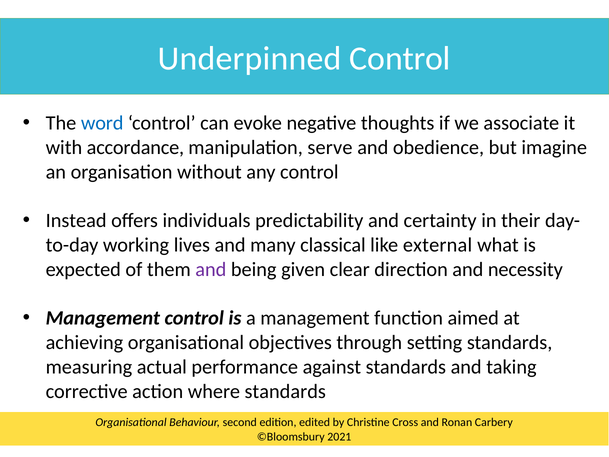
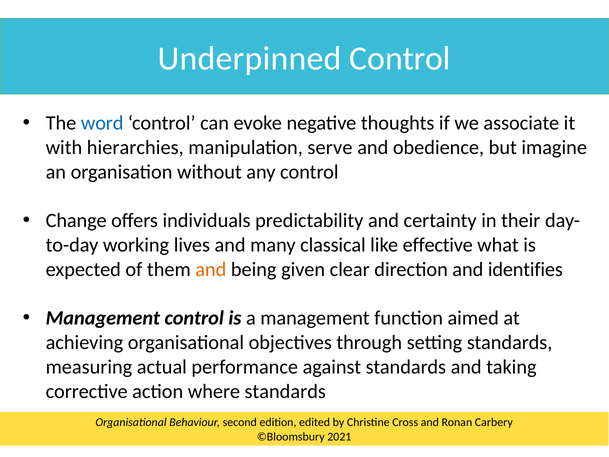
accordance: accordance -> hierarchies
Instead: Instead -> Change
external: external -> effective
and at (211, 269) colour: purple -> orange
necessity: necessity -> identifies
